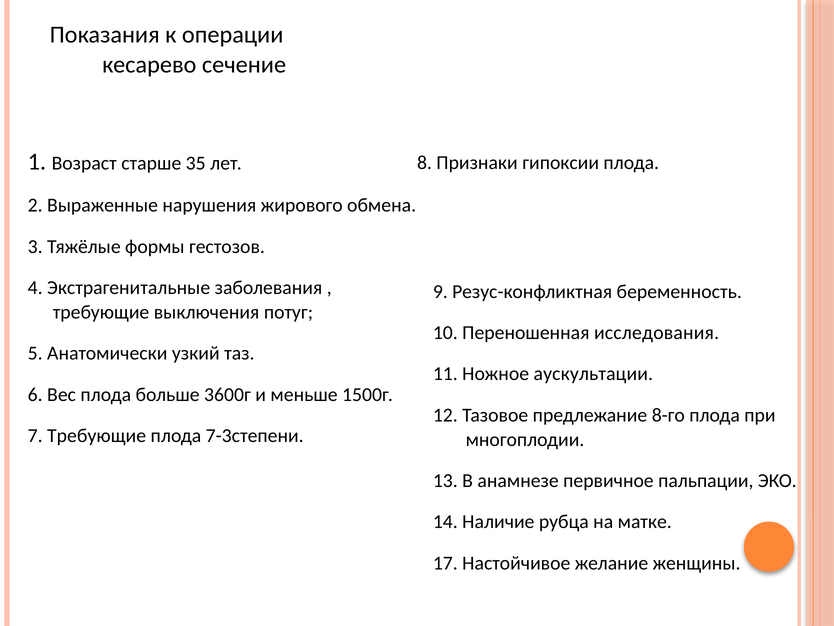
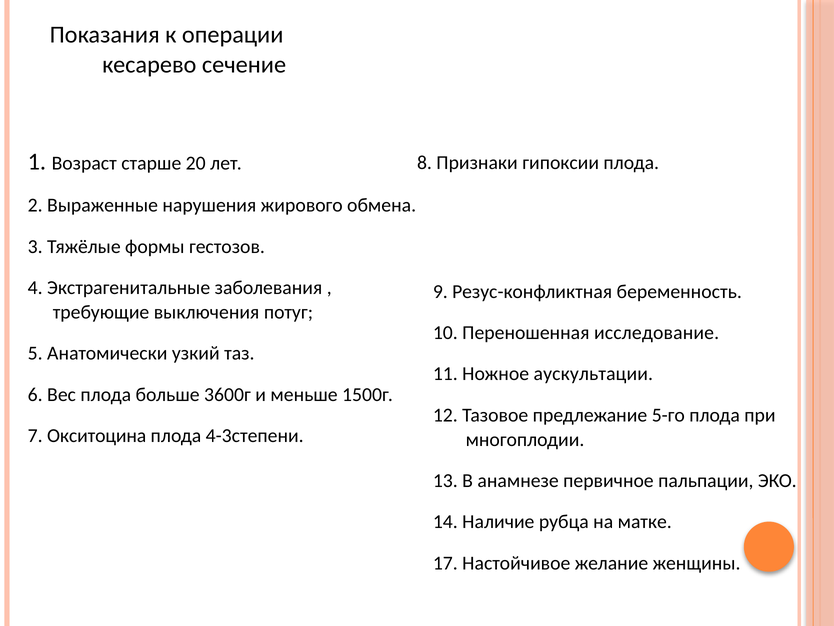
35: 35 -> 20
исследования: исследования -> исследование
8-го: 8-го -> 5-го
7 Требующие: Требующие -> Окситоцина
7-3степени: 7-3степени -> 4-3степени
